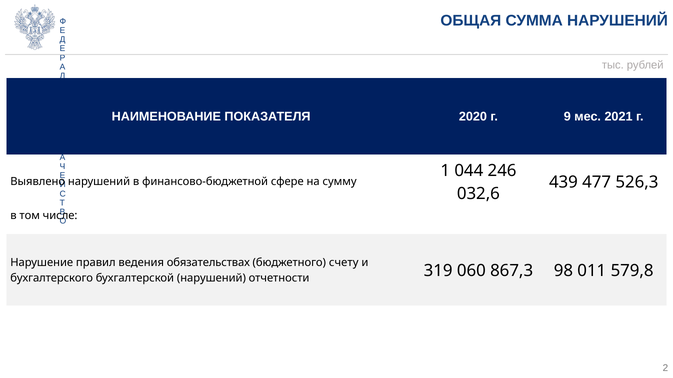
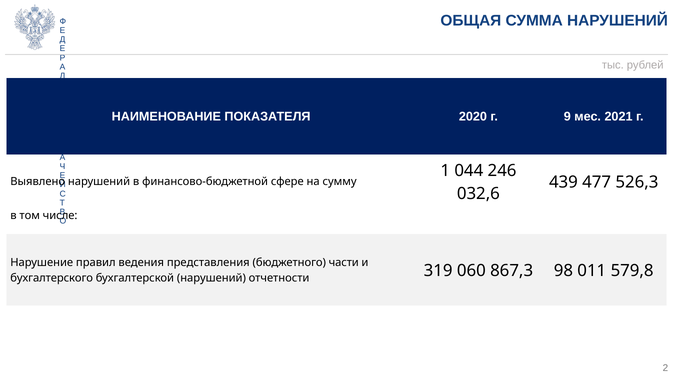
обязательствах: обязательствах -> представления
счету: счету -> части
